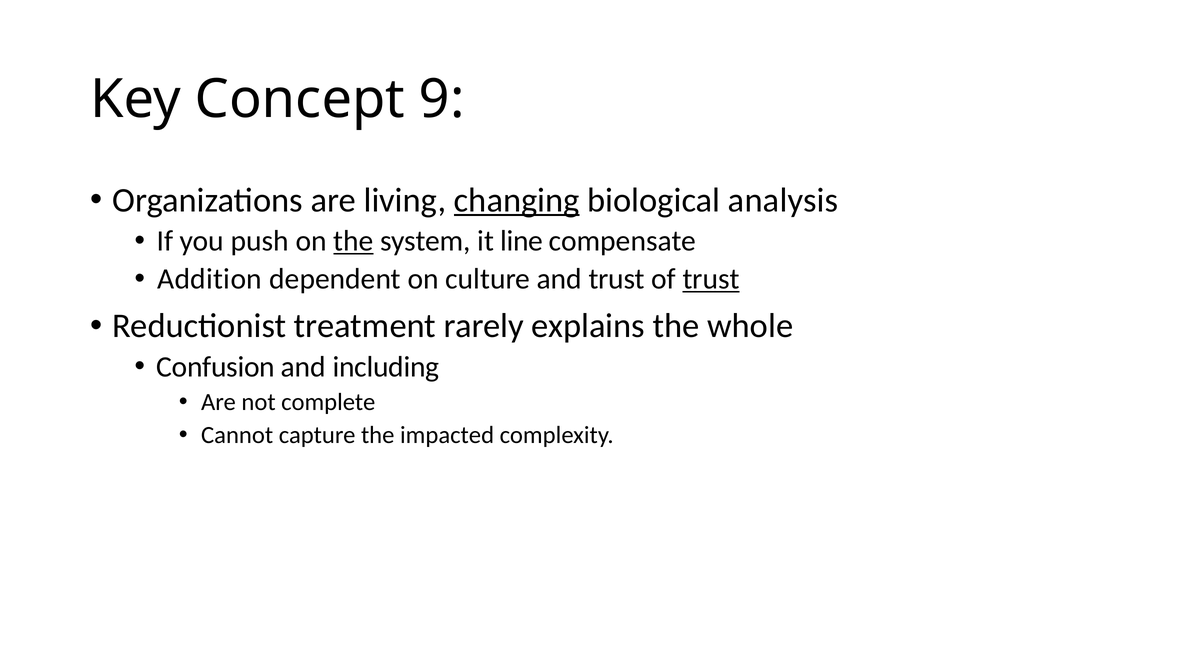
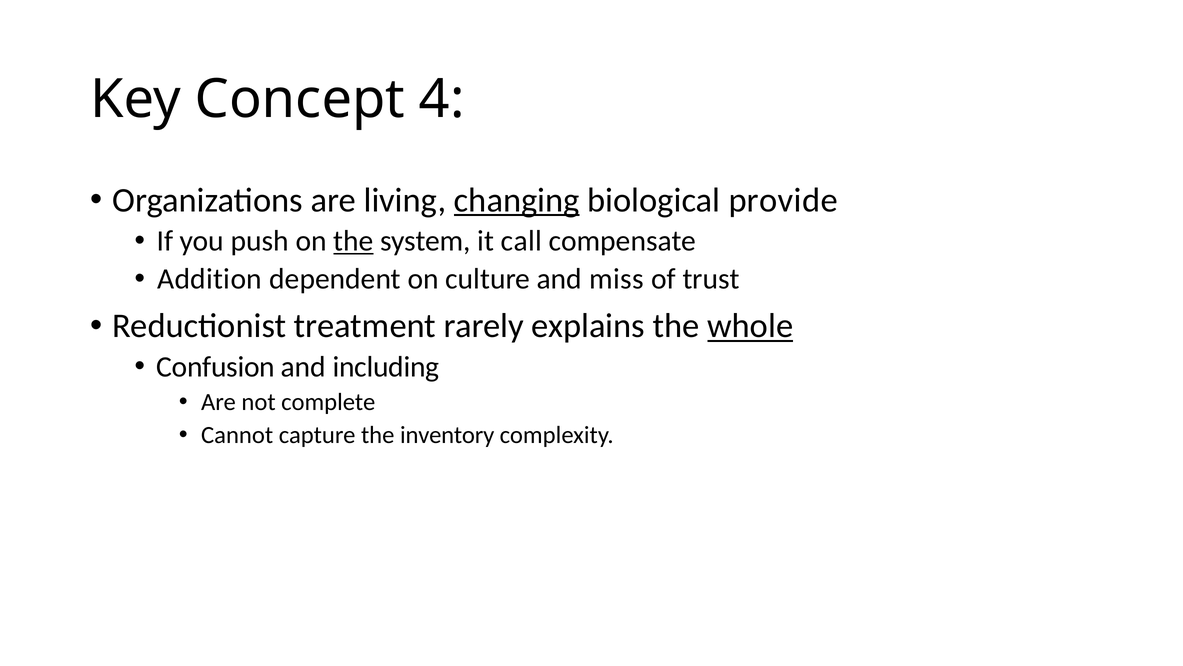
9: 9 -> 4
analysis: analysis -> provide
line: line -> call
and trust: trust -> miss
trust at (711, 279) underline: present -> none
whole underline: none -> present
impacted: impacted -> inventory
